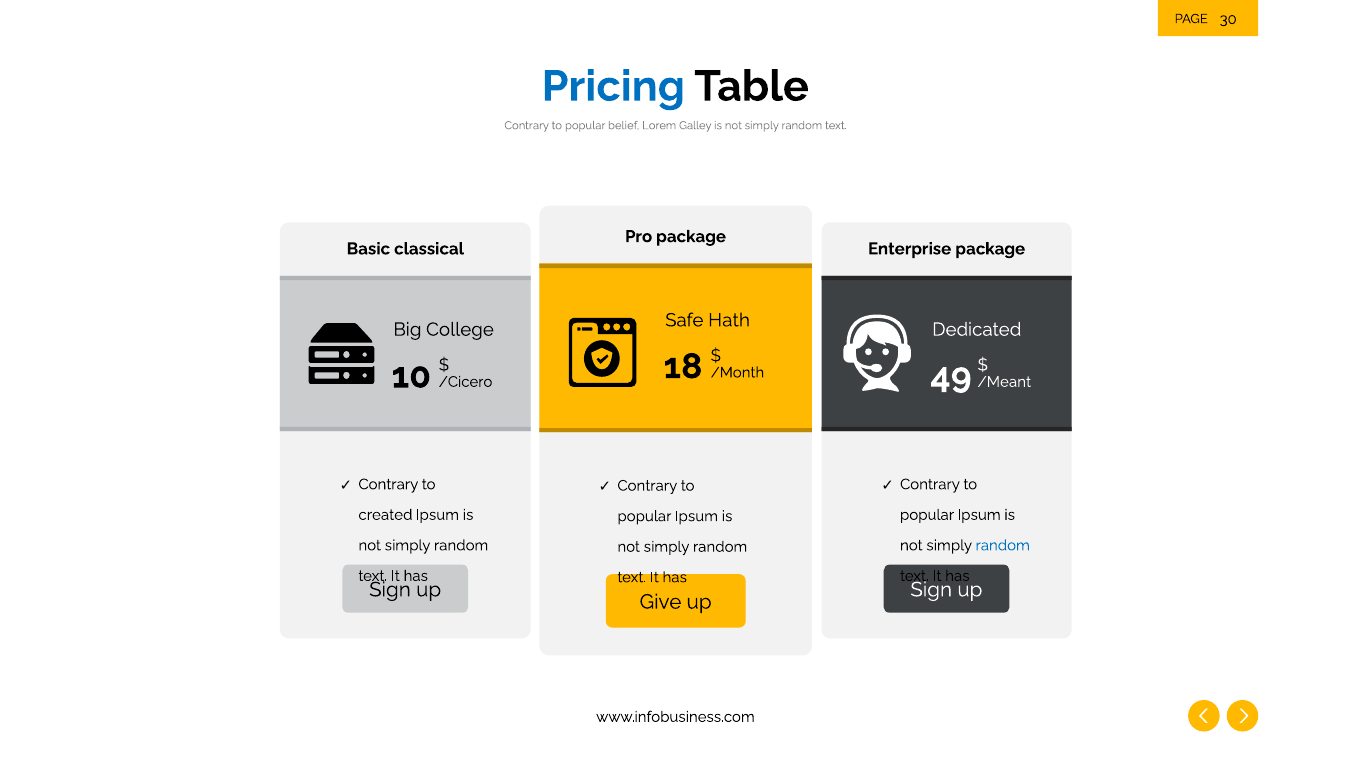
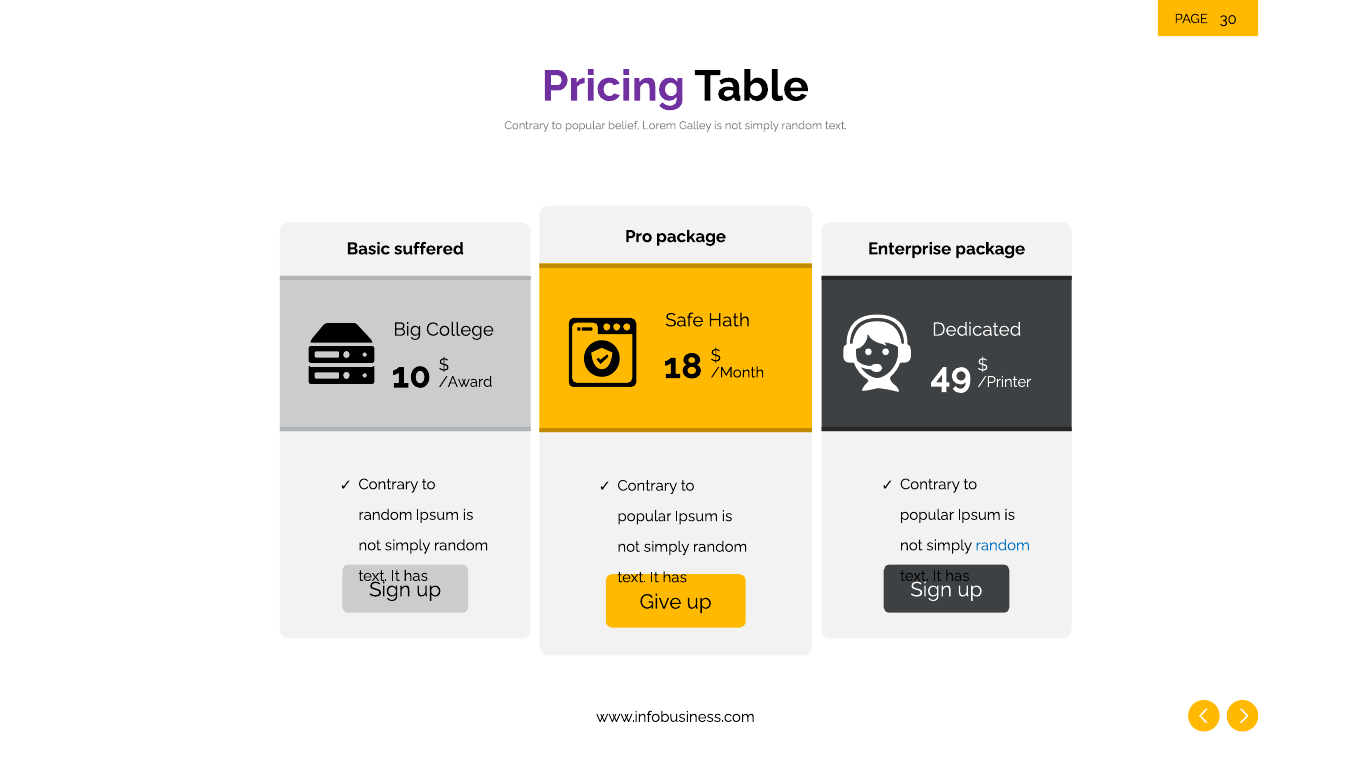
Pricing colour: blue -> purple
classical: classical -> suffered
/Cicero: /Cicero -> /Award
/Meant: /Meant -> /Printer
created at (385, 515): created -> random
